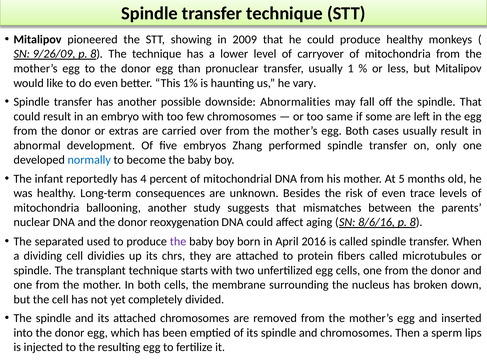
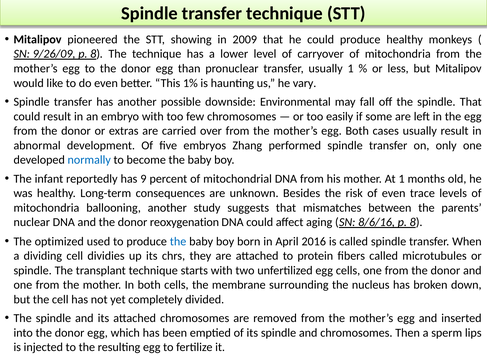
Abnormalities: Abnormalities -> Environmental
same: same -> easily
4: 4 -> 9
At 5: 5 -> 1
separated: separated -> optimized
the at (178, 241) colour: purple -> blue
